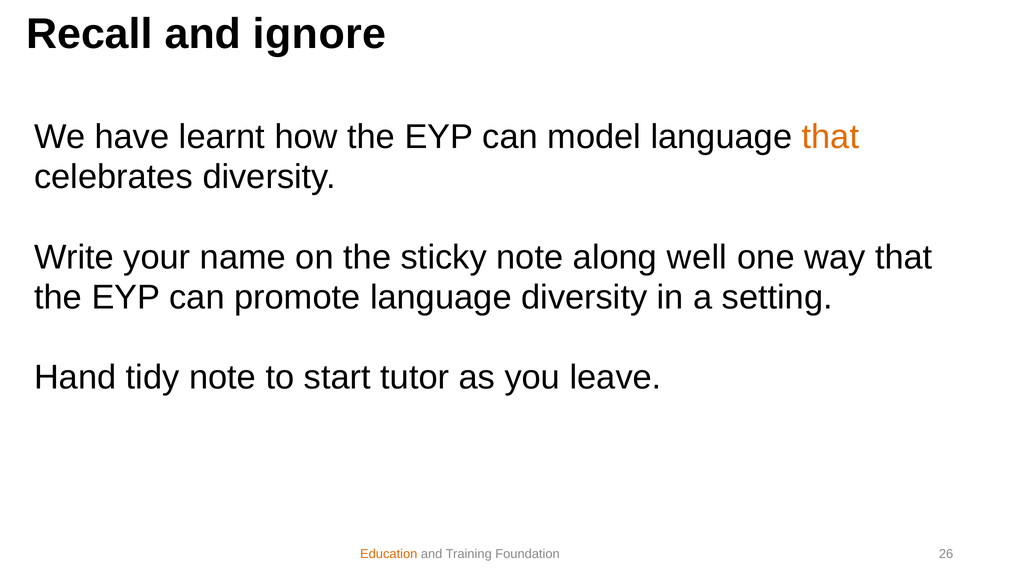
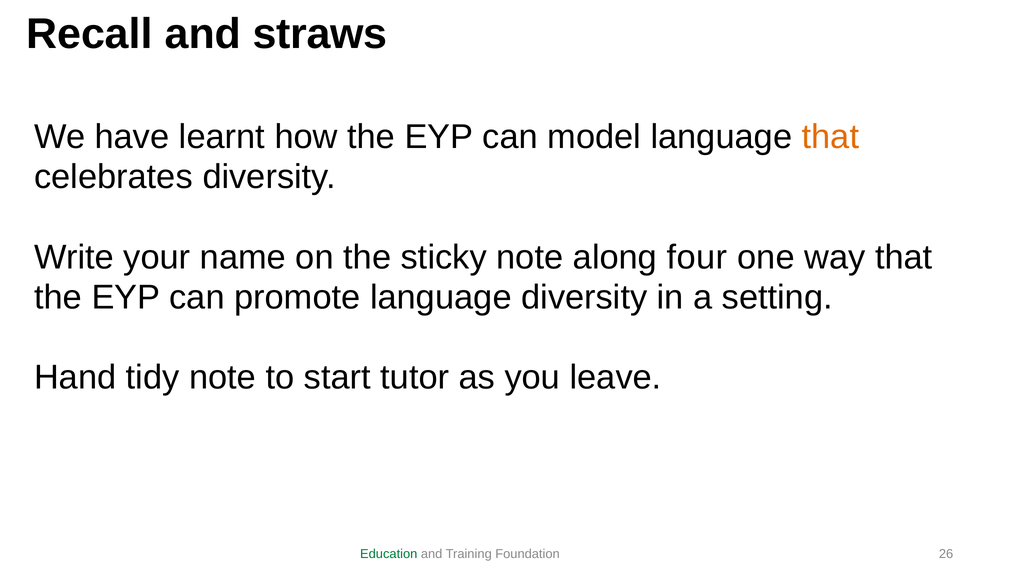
ignore: ignore -> straws
well: well -> four
Education colour: orange -> green
